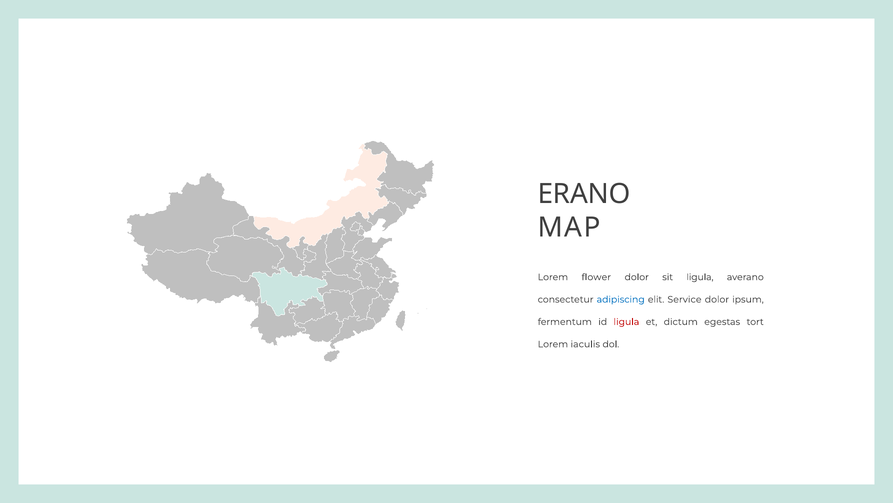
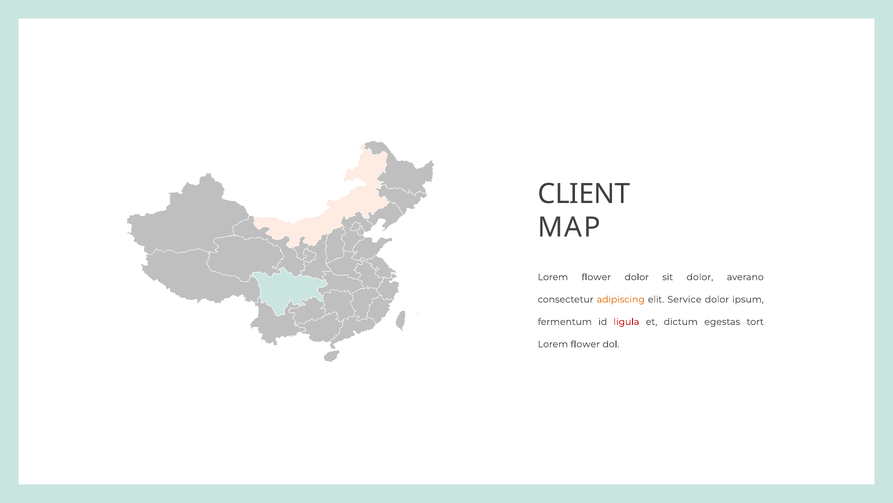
ERANO: ERANO -> CLIENT
sit ligula: ligula -> dolor
adipiscing colour: blue -> orange
iaculis at (585, 344): iaculis -> flower
